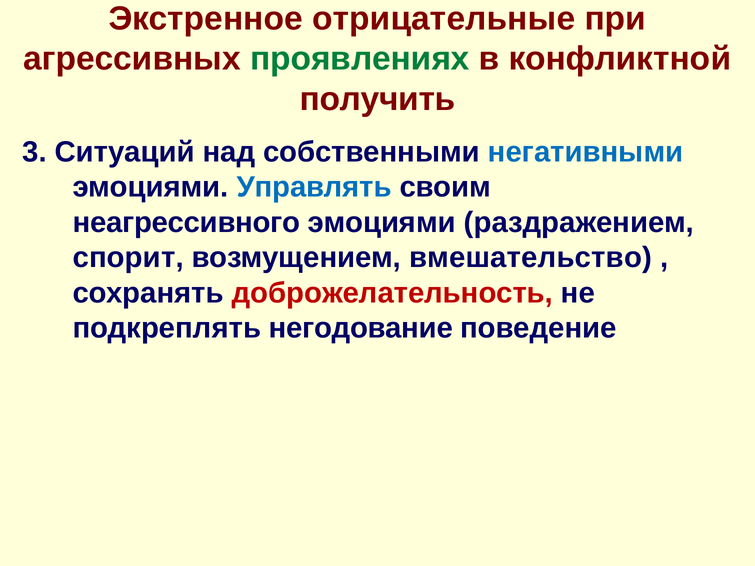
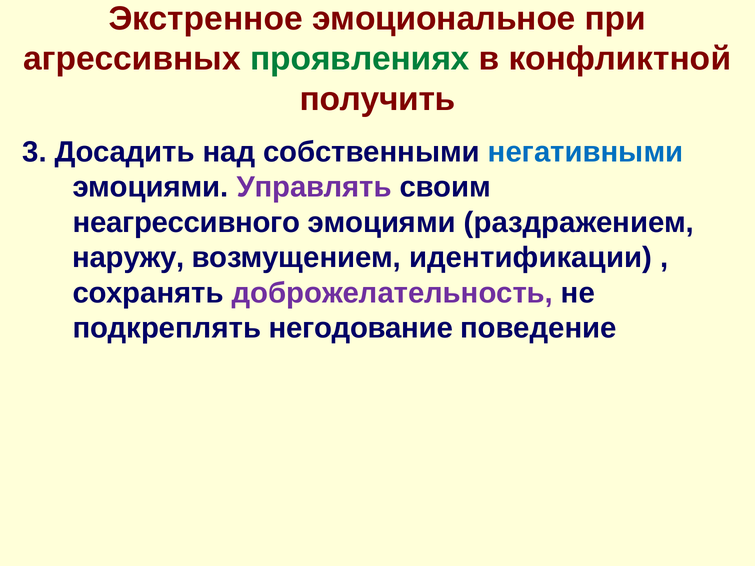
отрицательные: отрицательные -> эмоциональное
Ситуаций: Ситуаций -> Досадить
Управлять colour: blue -> purple
спорит: спорит -> наружу
вмешательство: вмешательство -> идентификации
доброжелательность colour: red -> purple
